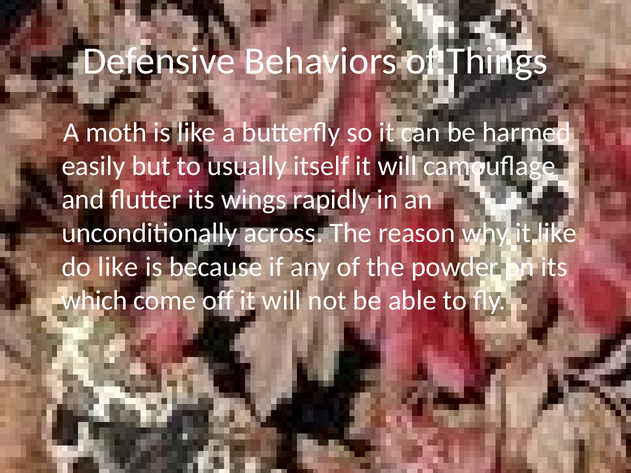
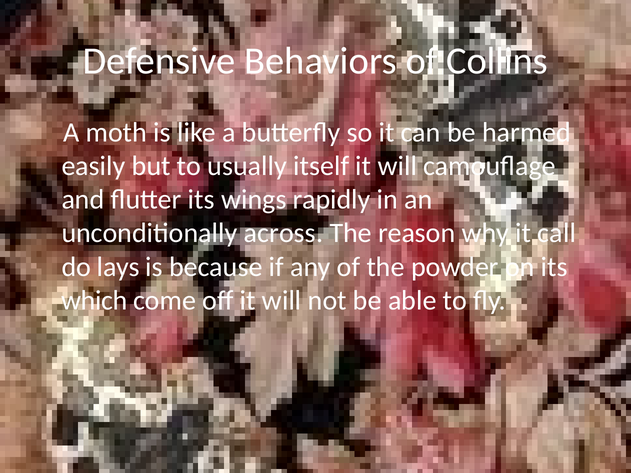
Things: Things -> Collins
it like: like -> call
do like: like -> lays
